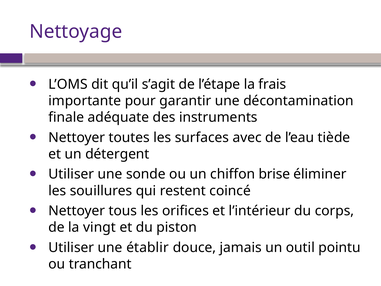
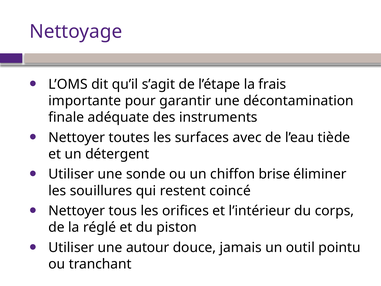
vingt: vingt -> réglé
établir: établir -> autour
